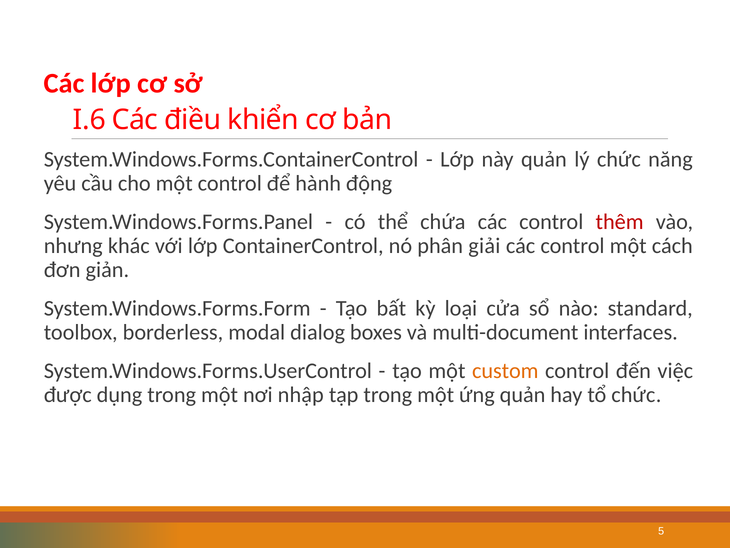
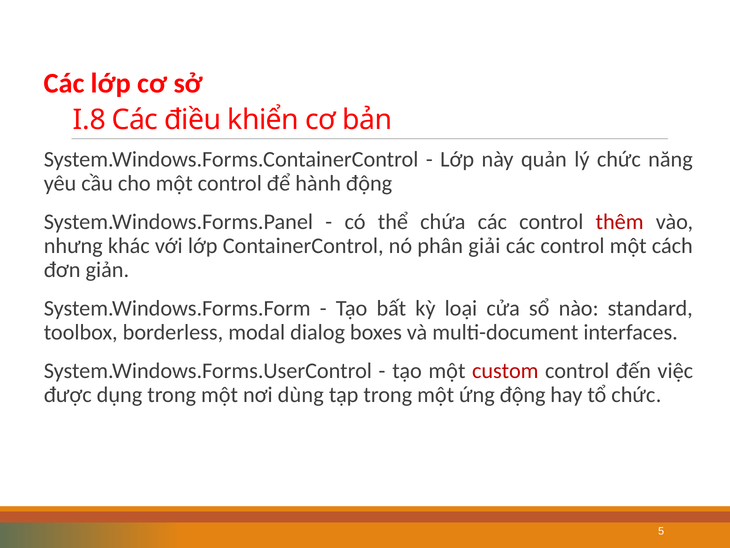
I.6: I.6 -> I.8
custom colour: orange -> red
nhập: nhập -> dùng
ứng quản: quản -> động
